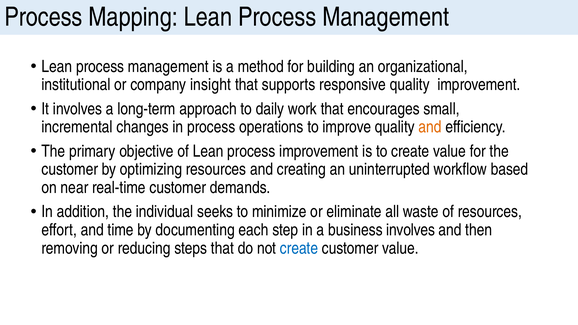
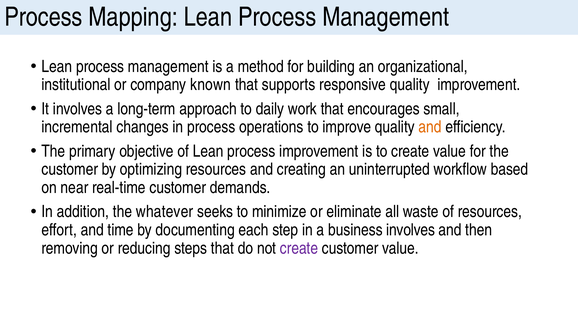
insight: insight -> known
individual: individual -> whatever
create at (299, 248) colour: blue -> purple
